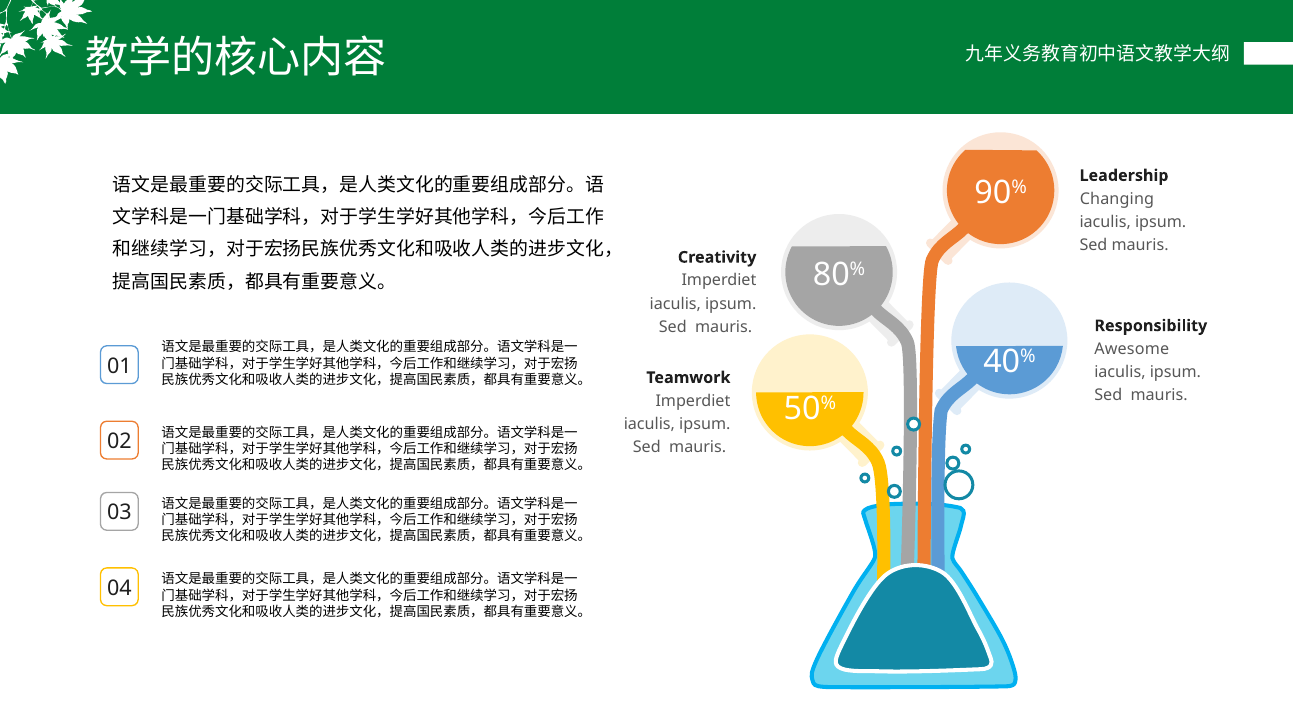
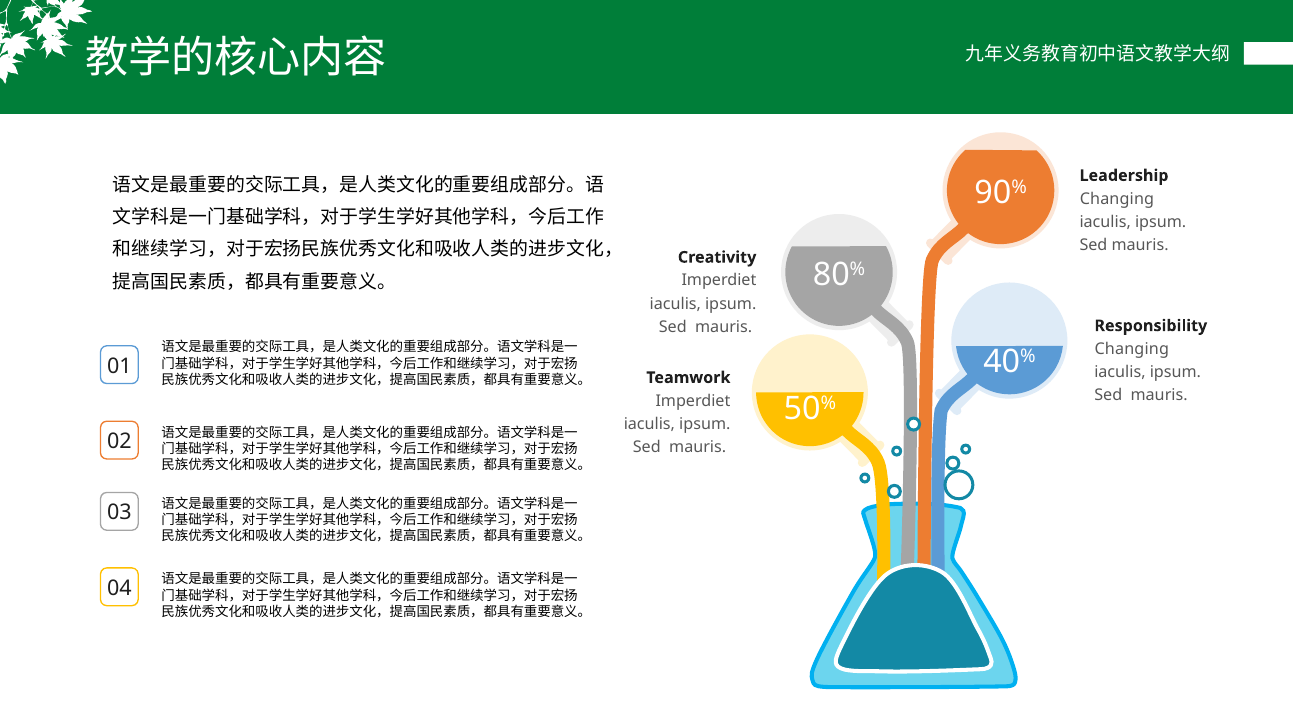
Awesome at (1132, 349): Awesome -> Changing
